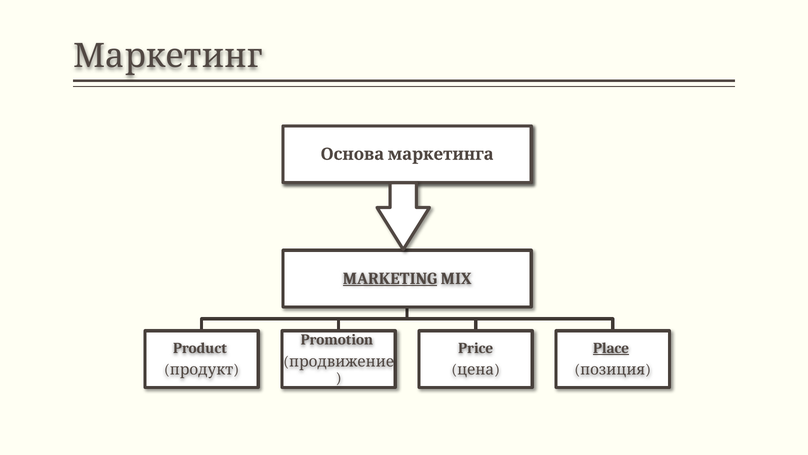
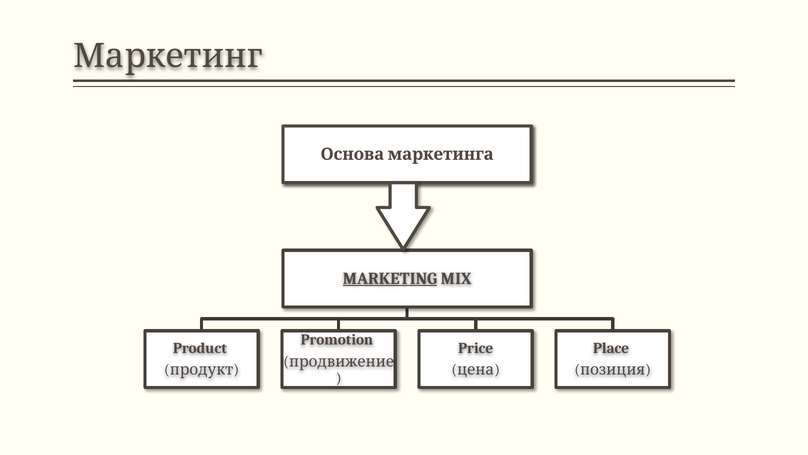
Place underline: present -> none
